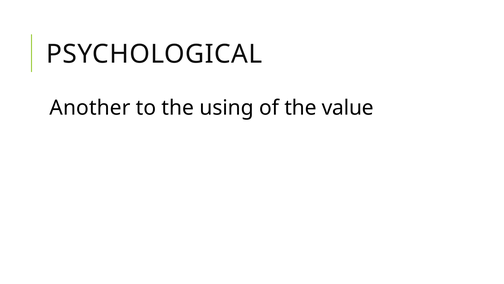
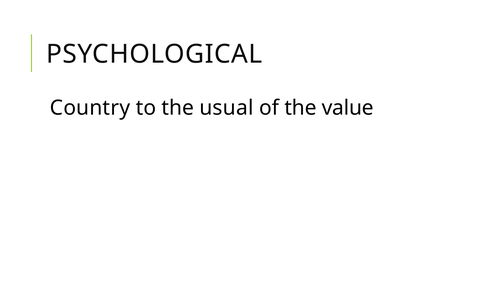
Another: Another -> Country
using: using -> usual
